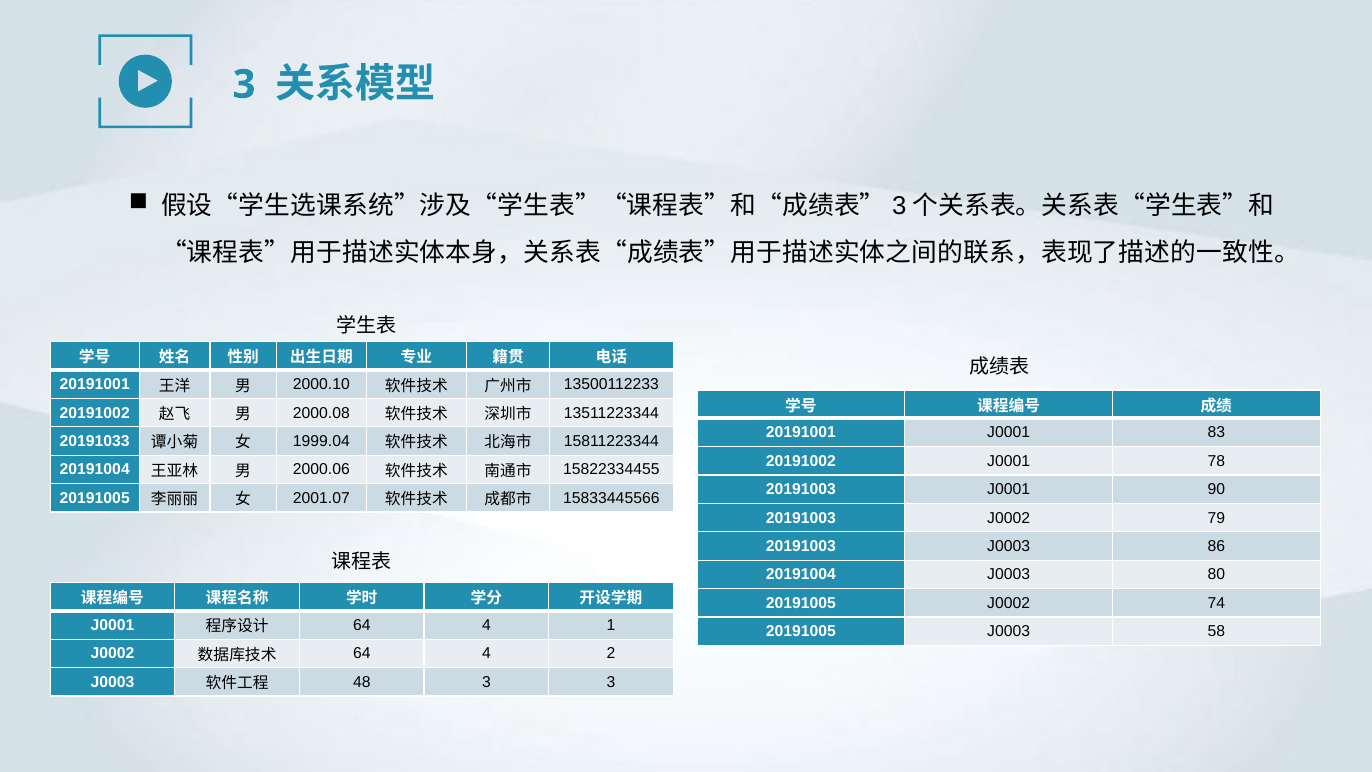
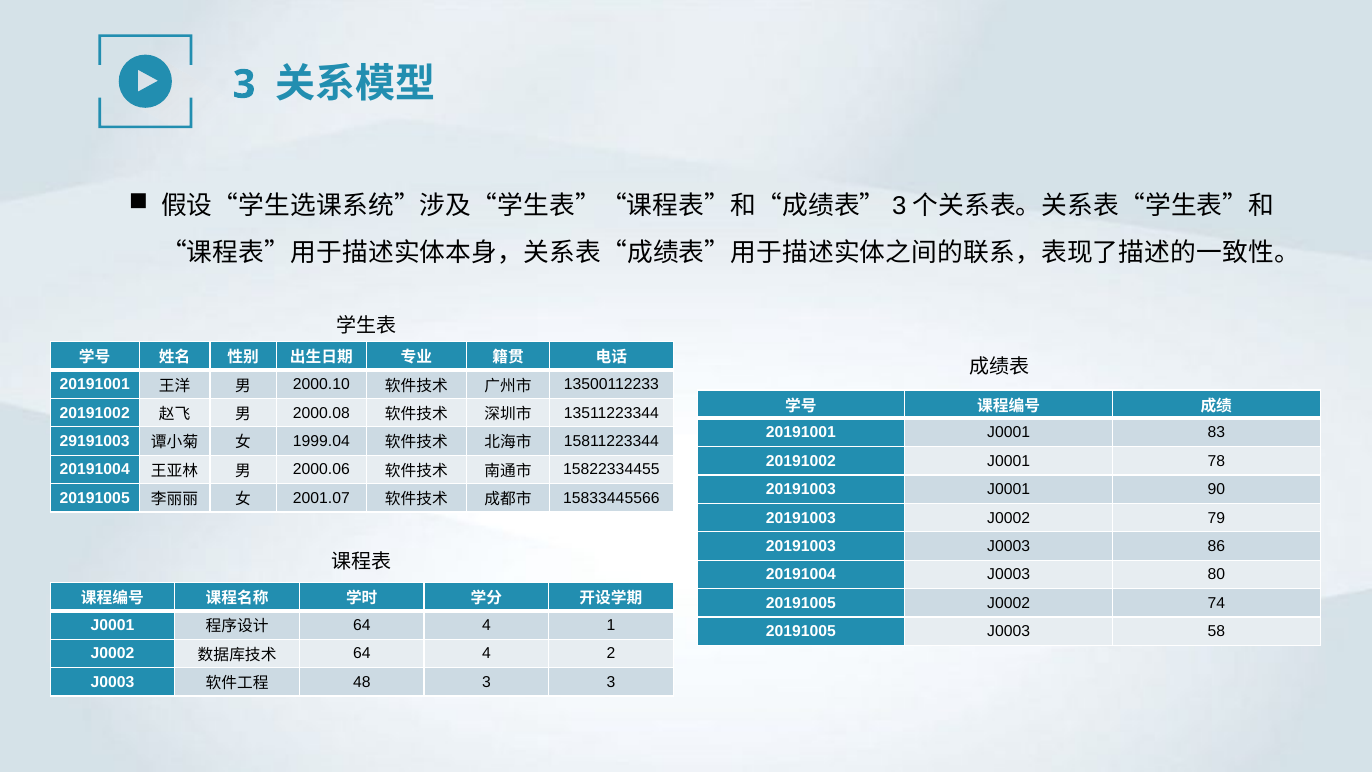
20191033: 20191033 -> 29191003
